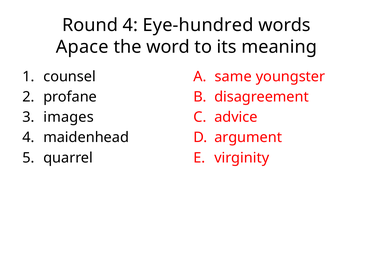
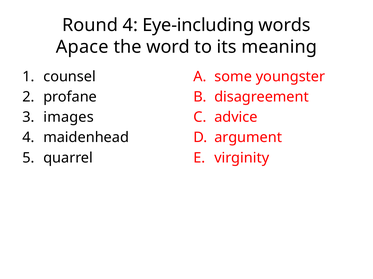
Eye-hundred: Eye-hundred -> Eye-including
same: same -> some
